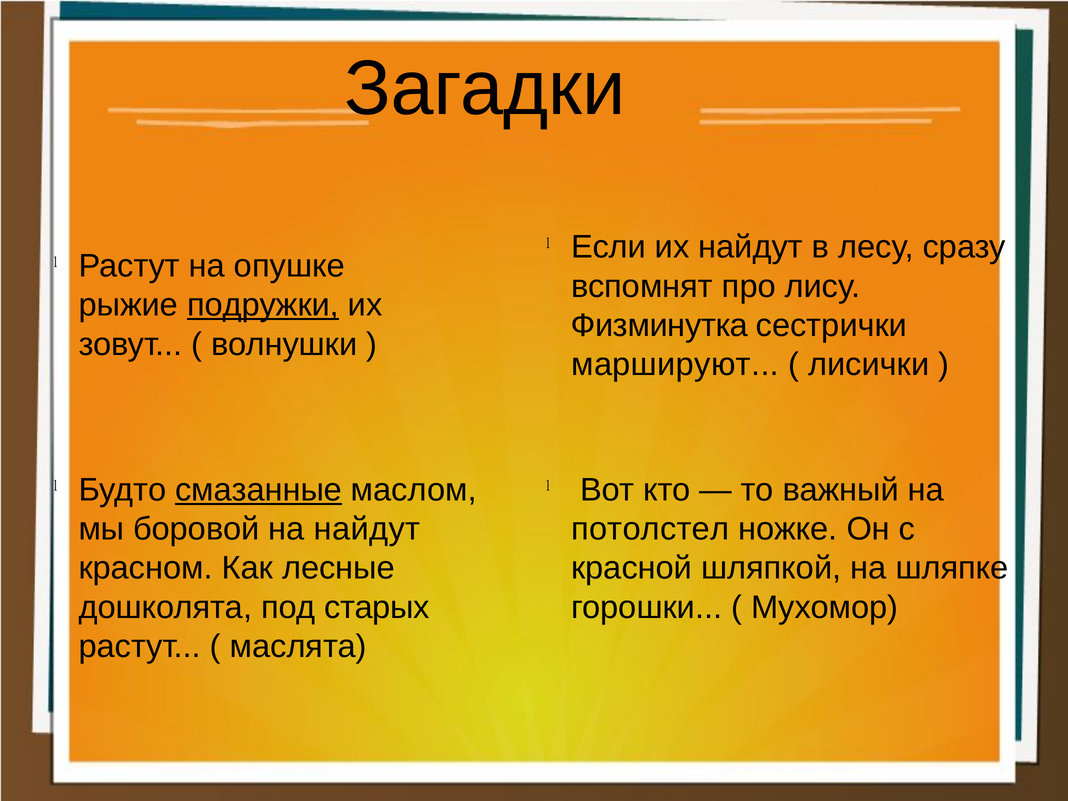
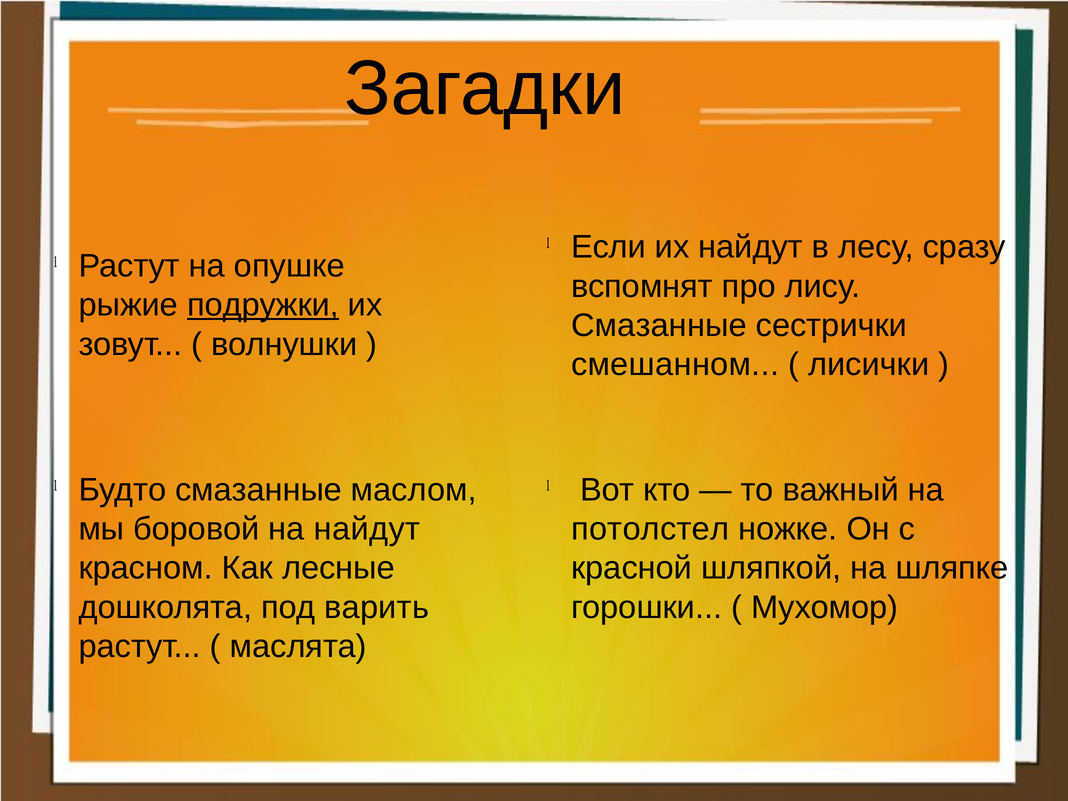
Физминутка at (659, 325): Физминутка -> Смазанные
маршируют: маршируют -> смешанном
смазанные at (259, 490) underline: present -> none
старых: старых -> варить
